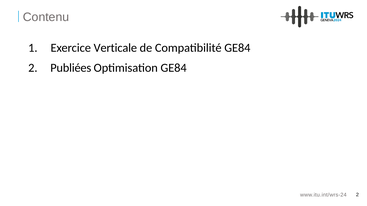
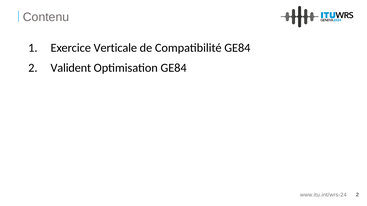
Publiées: Publiées -> Valident
